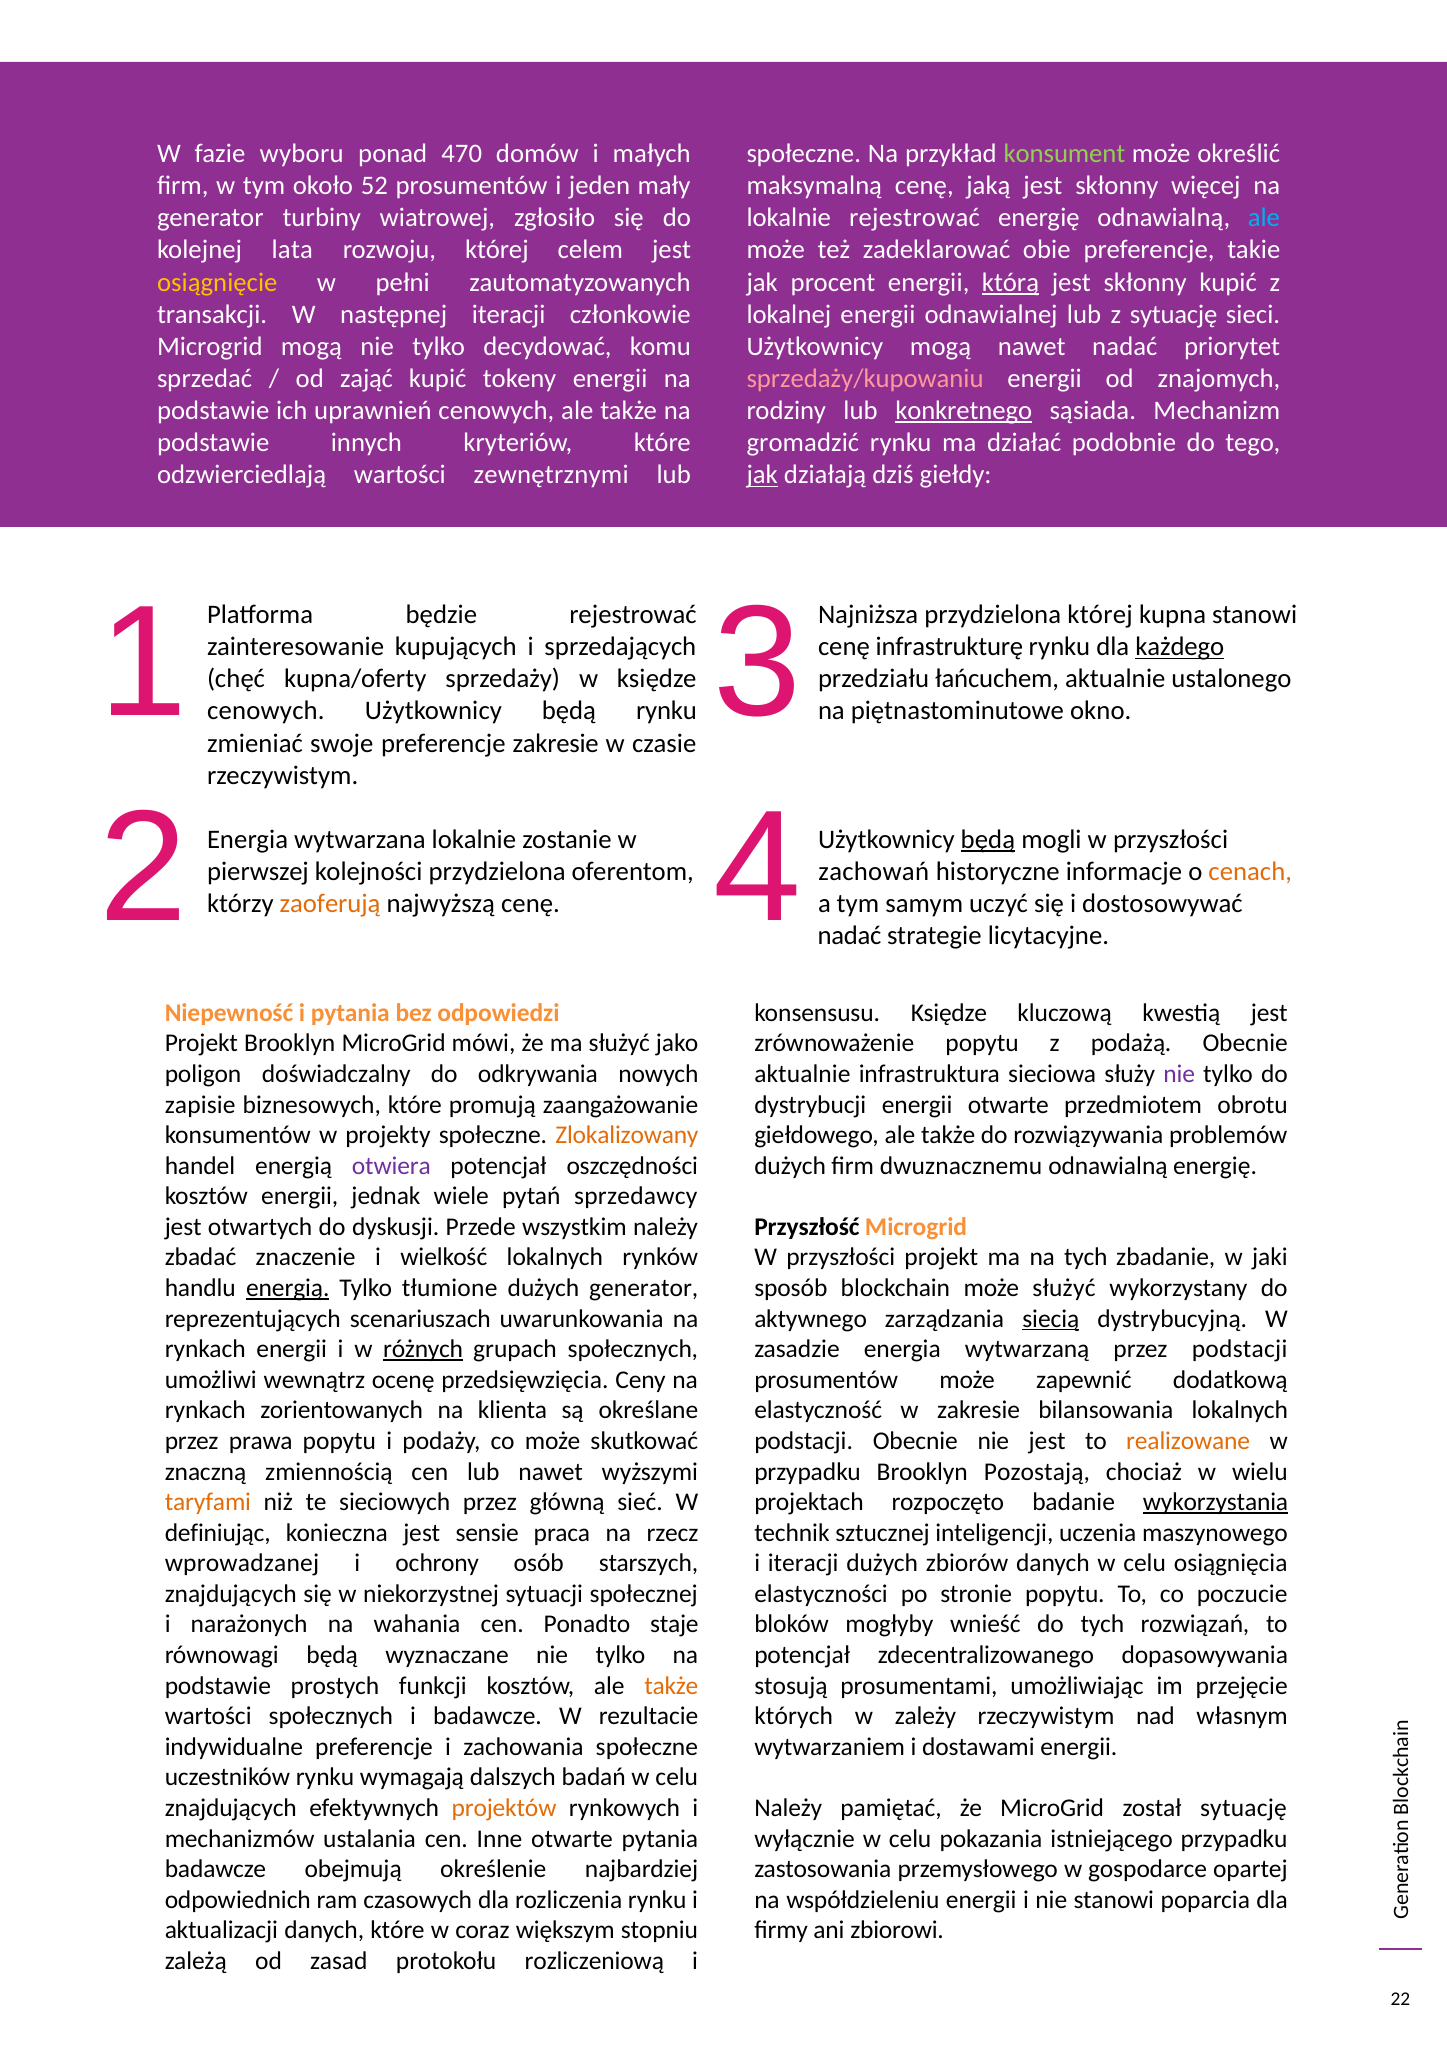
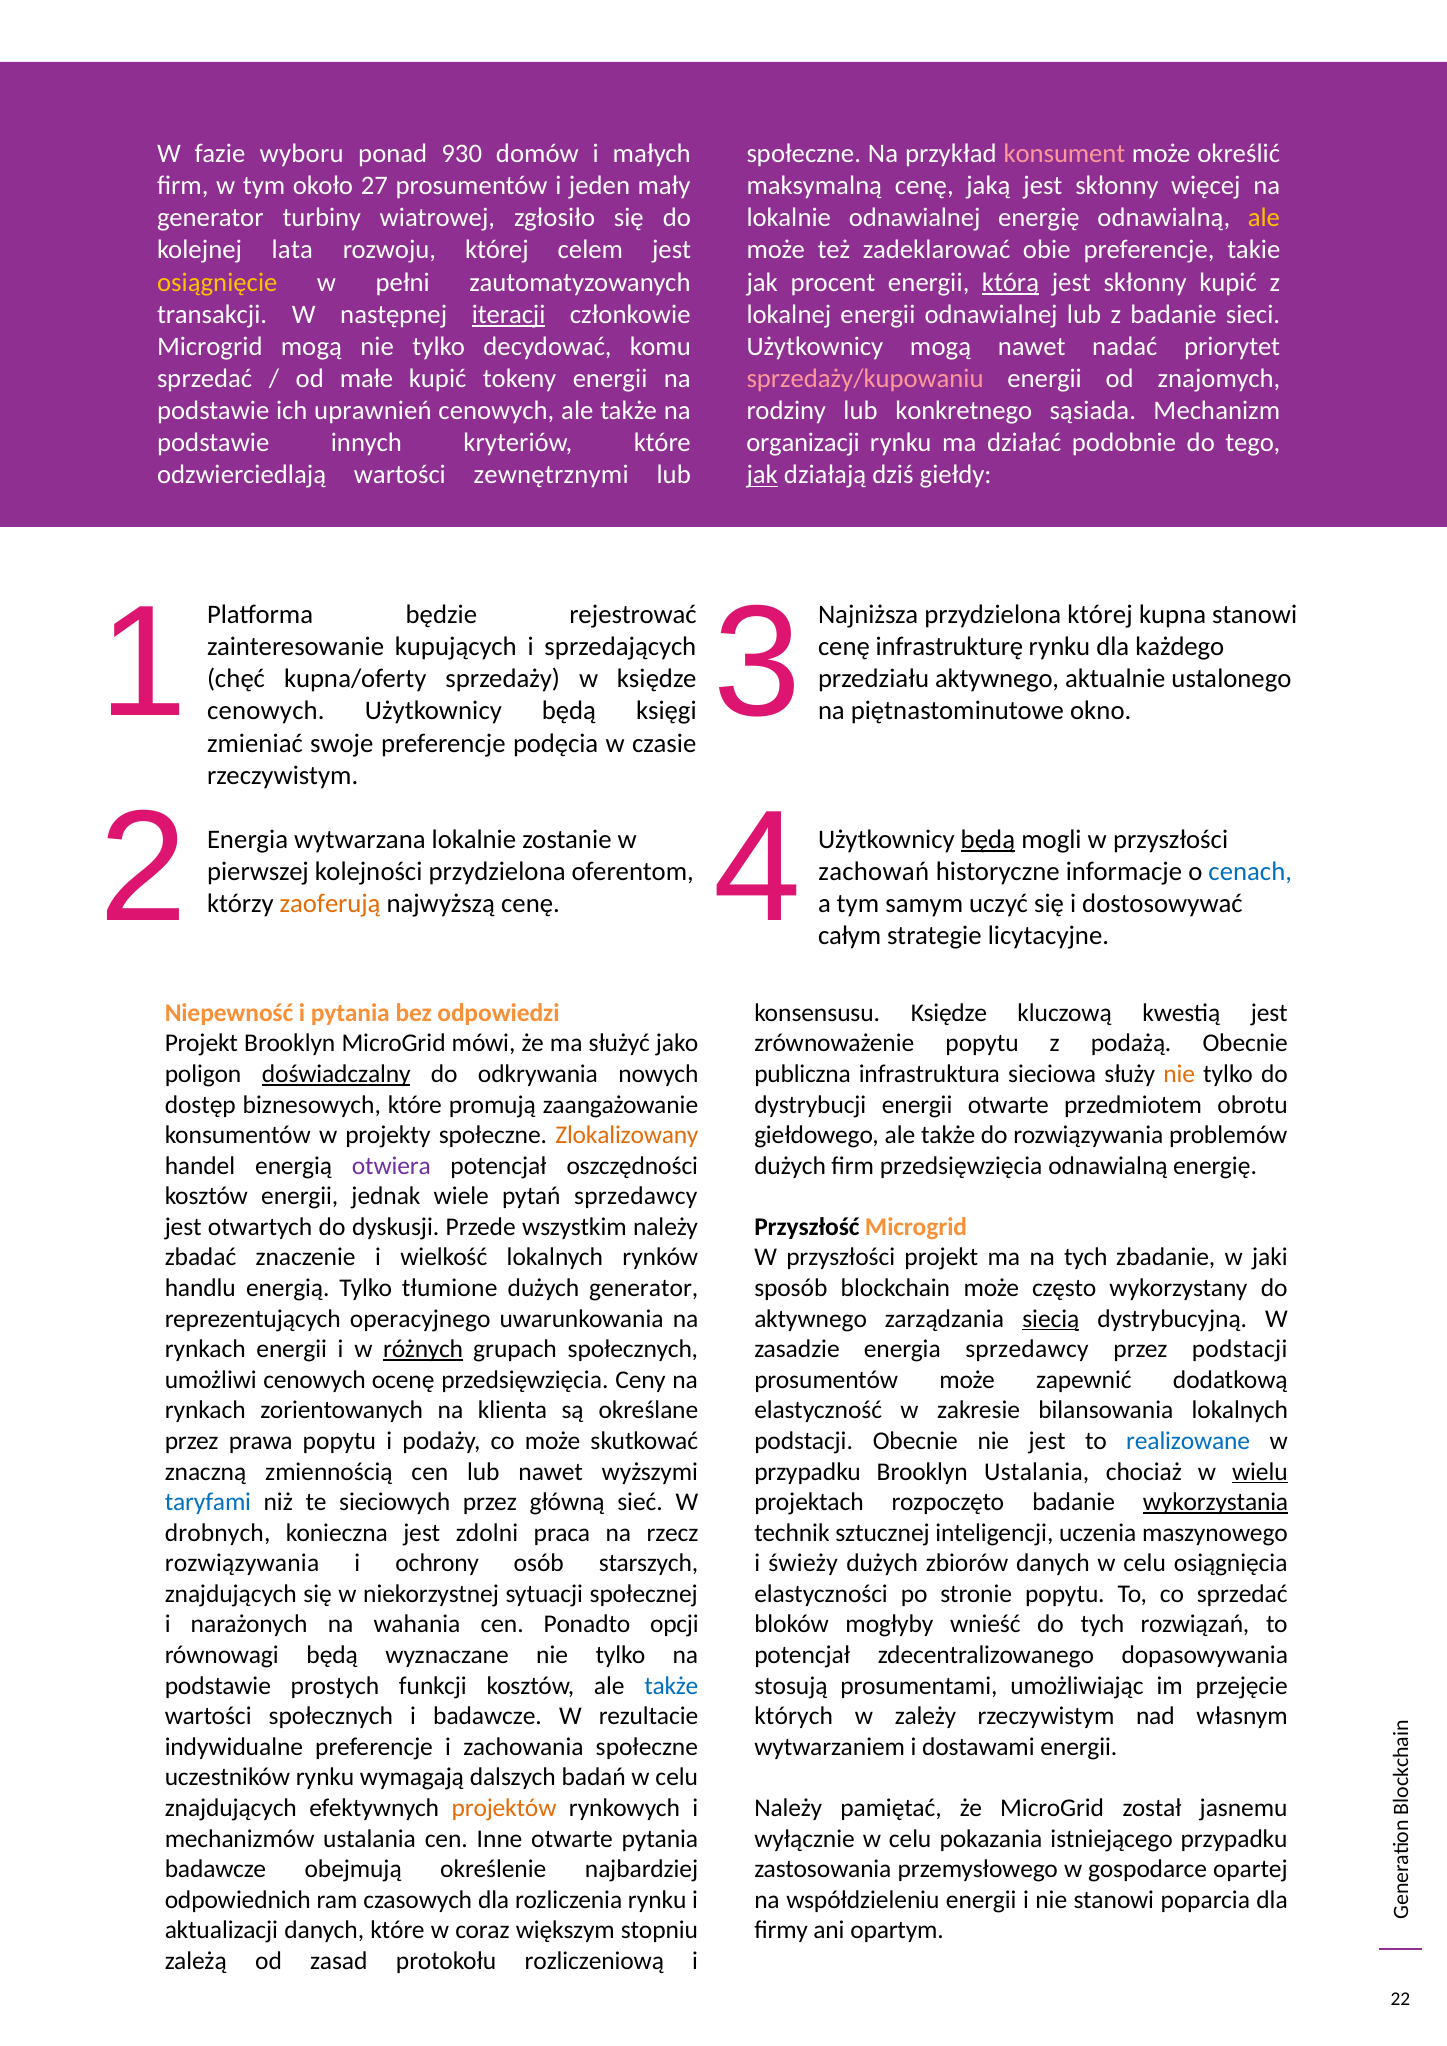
470: 470 -> 930
konsument colour: light green -> pink
52: 52 -> 27
lokalnie rejestrować: rejestrować -> odnawialnej
ale at (1264, 218) colour: light blue -> yellow
iteracji at (509, 314) underline: none -> present
z sytuację: sytuację -> badanie
zająć: zająć -> małe
konkretnego underline: present -> none
gromadzić: gromadzić -> organizacji
każdego underline: present -> none
przedziału łańcuchem: łańcuchem -> aktywnego
będą rynku: rynku -> księgi
preferencje zakresie: zakresie -> podęcia
cenach colour: orange -> blue
nadać at (850, 936): nadać -> całym
doświadczalny underline: none -> present
aktualnie at (802, 1074): aktualnie -> publiczna
nie at (1179, 1074) colour: purple -> orange
zapisie: zapisie -> dostęp
firm dwuznacznemu: dwuznacznemu -> przedsięwzięcia
energią at (288, 1288) underline: present -> none
może służyć: służyć -> często
scenariuszach: scenariuszach -> operacyjnego
energia wytwarzaną: wytwarzaną -> sprzedawcy
umożliwi wewnątrz: wewnątrz -> cenowych
realizowane colour: orange -> blue
Brooklyn Pozostają: Pozostają -> Ustalania
wielu underline: none -> present
taryfami colour: orange -> blue
definiując: definiując -> drobnych
sensie: sensie -> zdolni
wprowadzanej at (242, 1564): wprowadzanej -> rozwiązywania
i iteracji: iteracji -> świeży
co poczucie: poczucie -> sprzedać
staje: staje -> opcji
także at (671, 1686) colour: orange -> blue
został sytuację: sytuację -> jasnemu
zbiorowi: zbiorowi -> opartym
